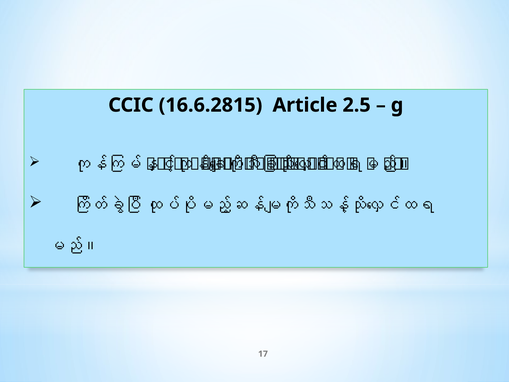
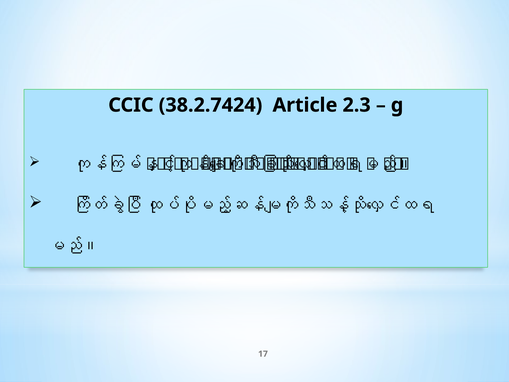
16.6.2815: 16.6.2815 -> 38.2.7424
2.5: 2.5 -> 2.3
